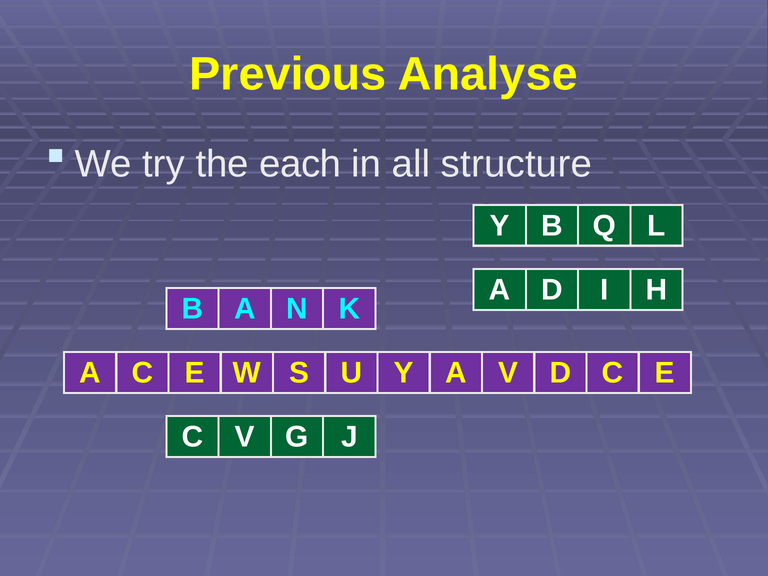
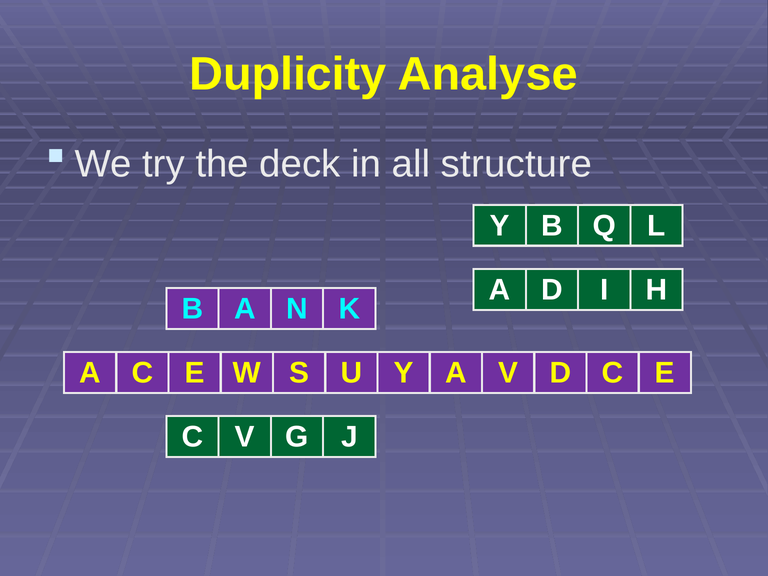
Previous: Previous -> Duplicity
each: each -> deck
